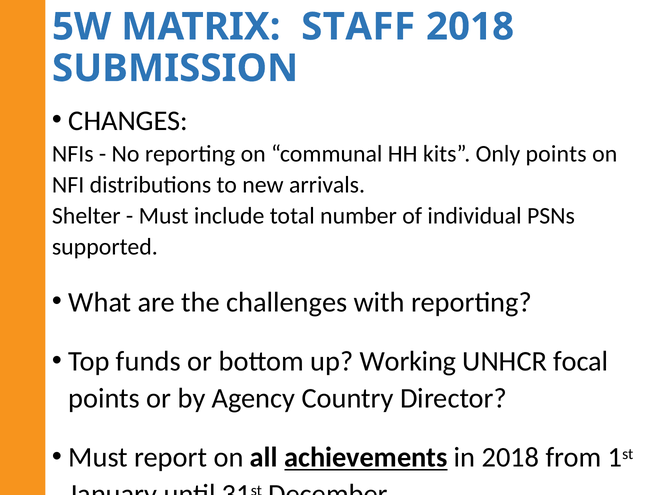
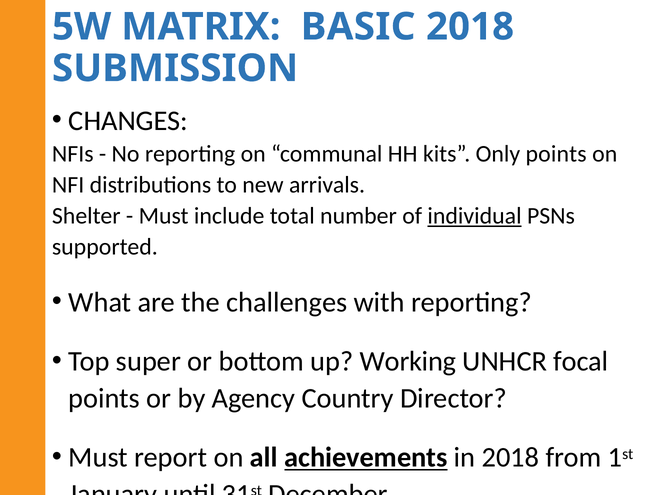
STAFF: STAFF -> BASIC
individual underline: none -> present
funds: funds -> super
